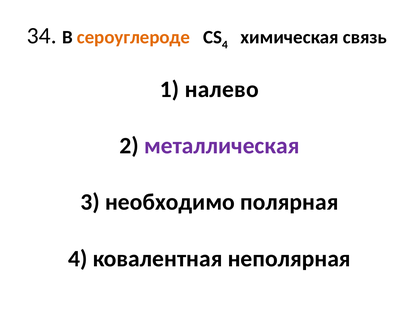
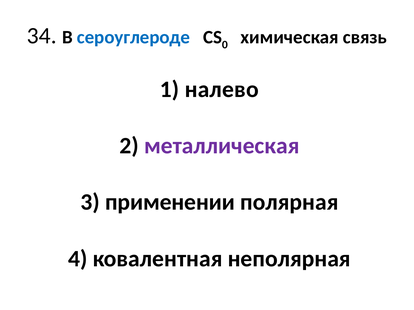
сероуглероде colour: orange -> blue
4 at (225, 45): 4 -> 0
необходимо: необходимо -> применении
